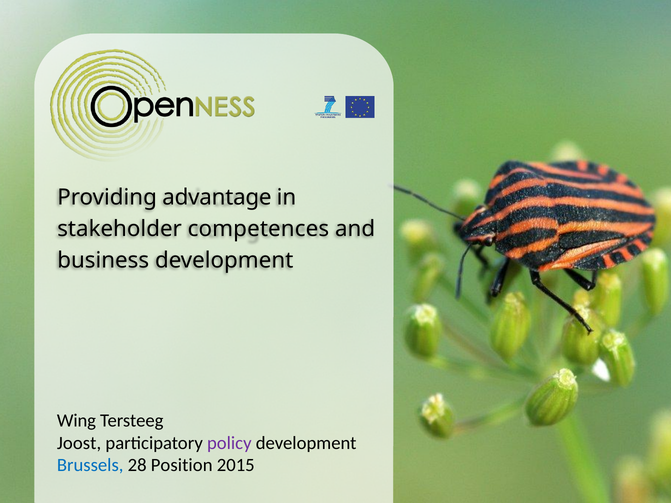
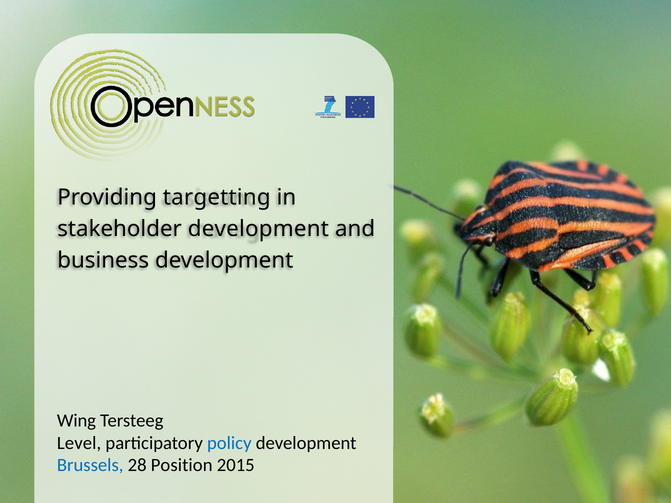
advantage: advantage -> targetting
stakeholder competences: competences -> development
Joost: Joost -> Level
policy colour: purple -> blue
